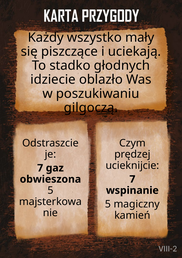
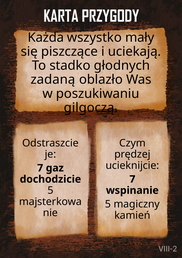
Każdy: Każdy -> Każda
idziecie: idziecie -> zadaną
obwieszona: obwieszona -> dochodzicie
